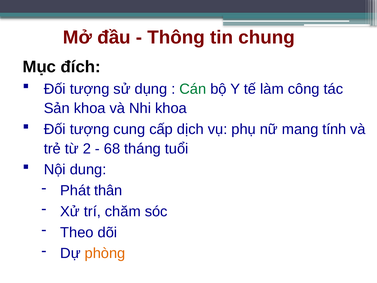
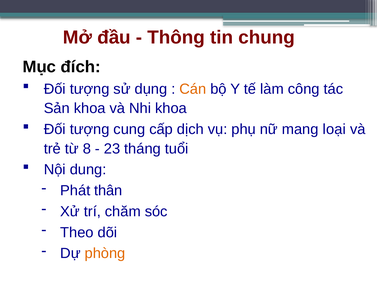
Cán colour: green -> orange
tính: tính -> loại
2: 2 -> 8
68: 68 -> 23
